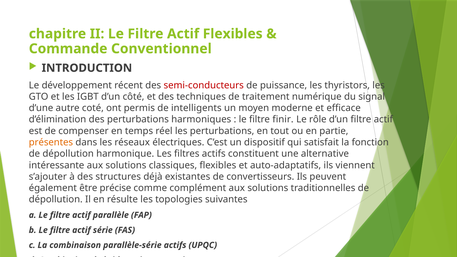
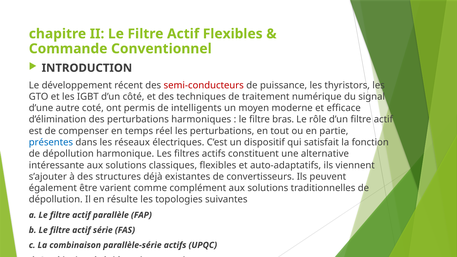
finir: finir -> bras
présentes colour: orange -> blue
précise: précise -> varient
